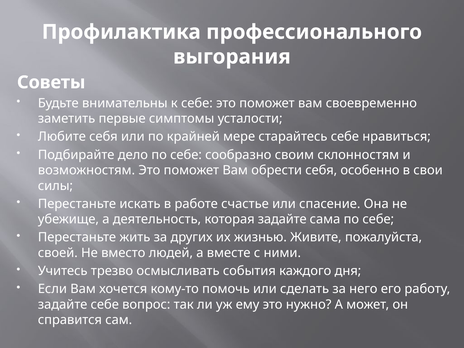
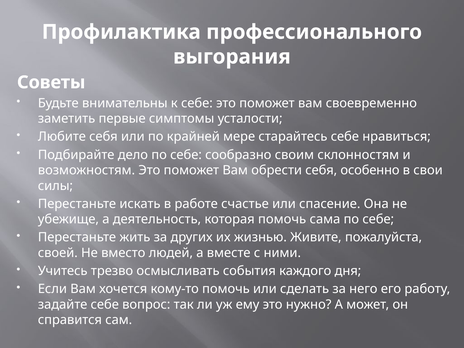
которая задайте: задайте -> помочь
